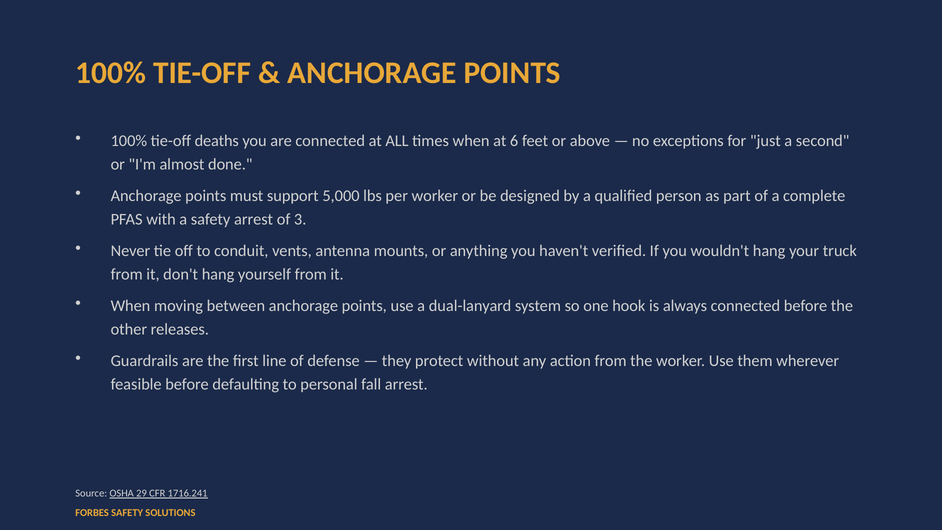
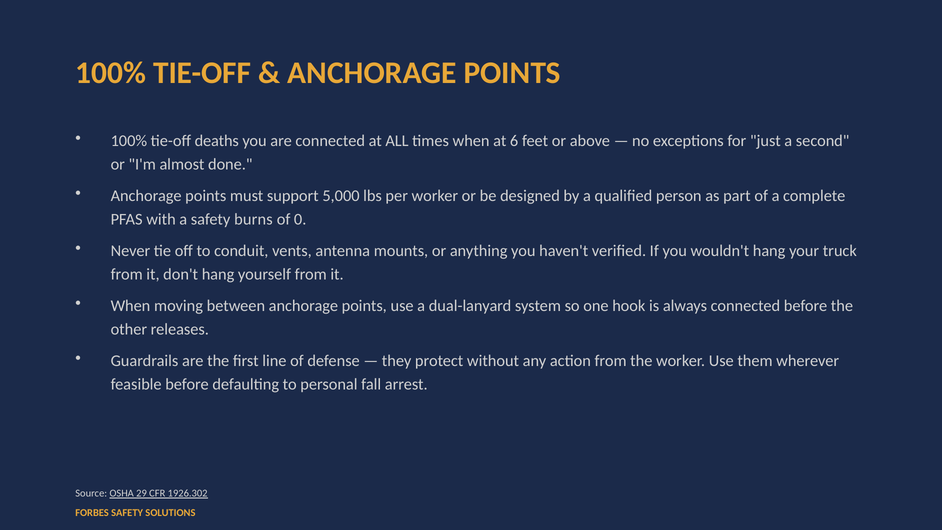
safety arrest: arrest -> burns
3: 3 -> 0
1716.241: 1716.241 -> 1926.302
